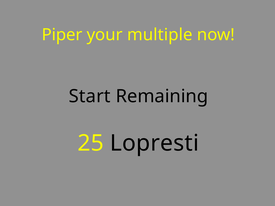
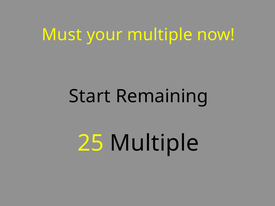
Piper: Piper -> Must
25 Lopresti: Lopresti -> Multiple
